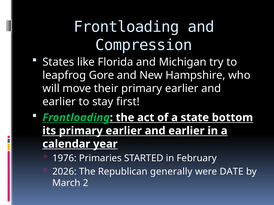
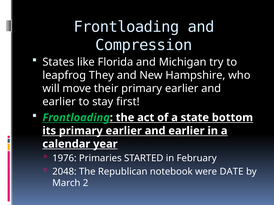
Gore: Gore -> They
2026: 2026 -> 2048
generally: generally -> notebook
